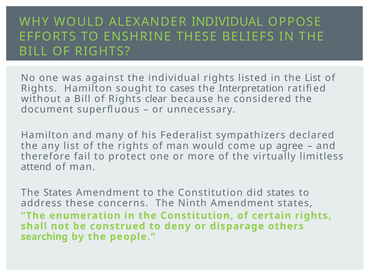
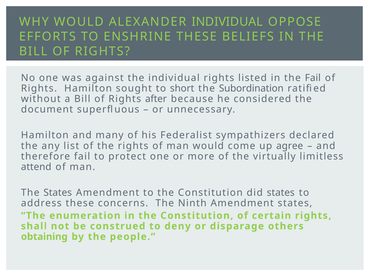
the List: List -> Fail
cases: cases -> short
Interpretation: Interpretation -> Subordination
clear: clear -> after
searching: searching -> obtaining
